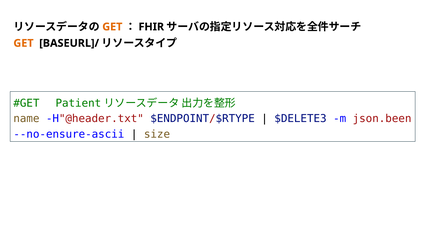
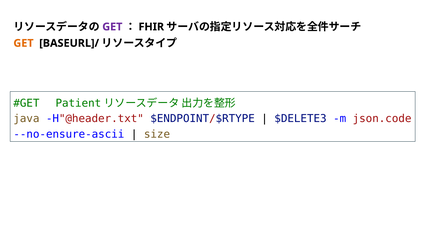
GET at (112, 27) colour: orange -> purple
name: name -> java
json.been: json.been -> json.code
